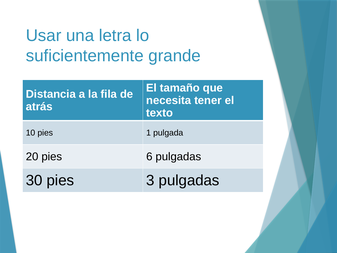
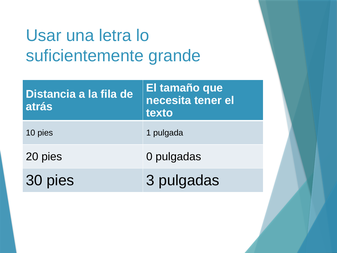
6: 6 -> 0
